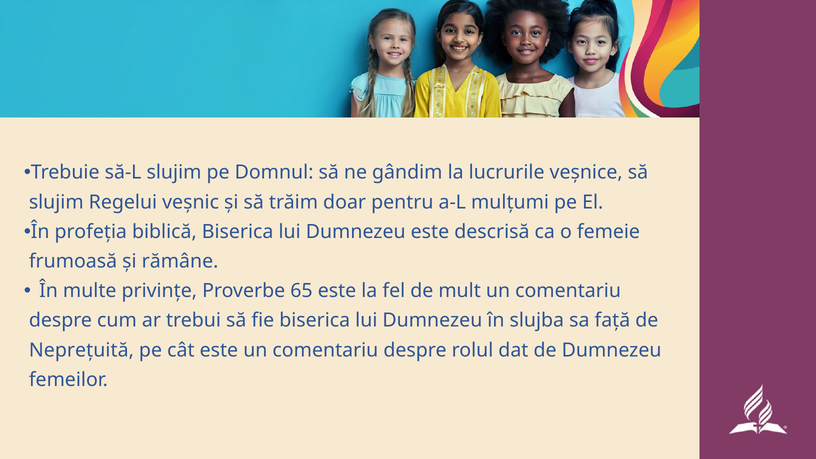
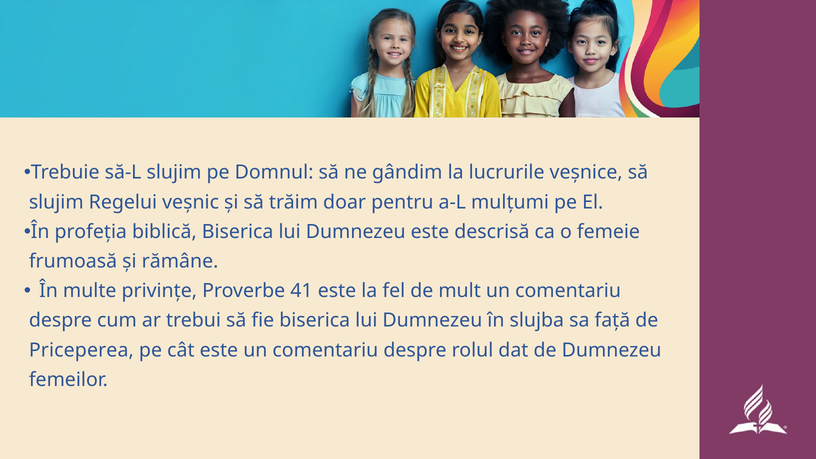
65: 65 -> 41
Neprețuită: Neprețuită -> Priceperea
